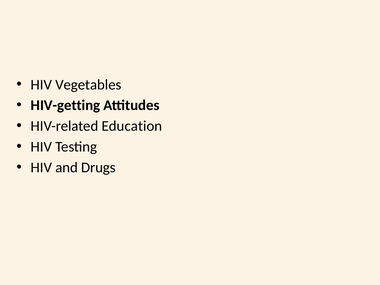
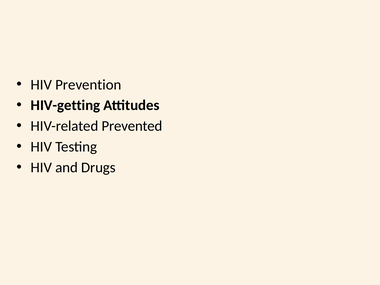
Vegetables: Vegetables -> Prevention
Education: Education -> Prevented
